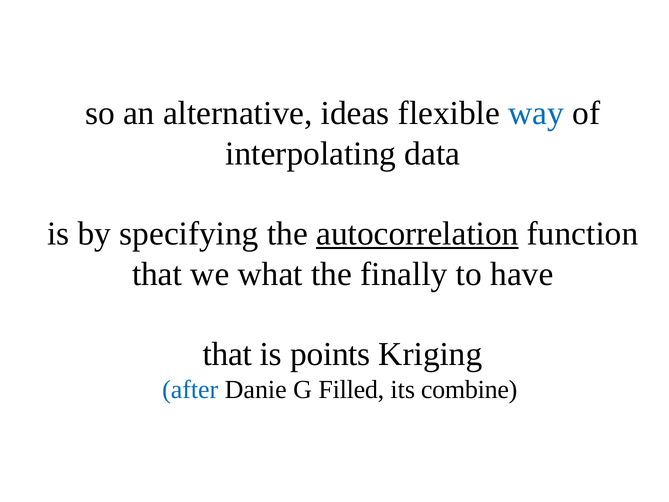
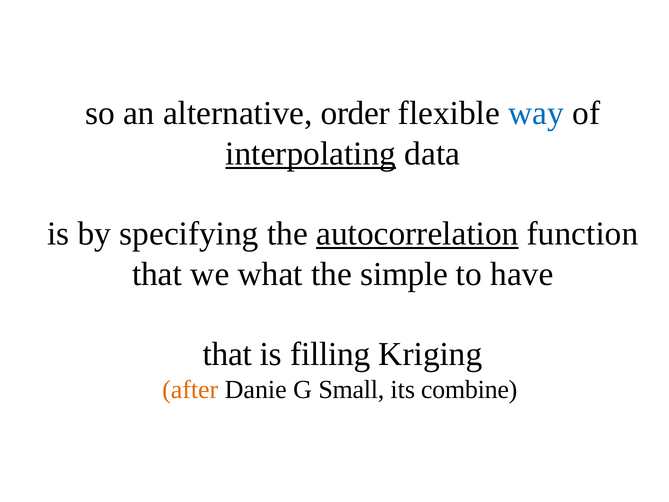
ideas: ideas -> order
interpolating underline: none -> present
finally: finally -> simple
points: points -> filling
after colour: blue -> orange
Filled: Filled -> Small
